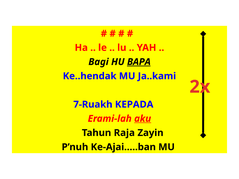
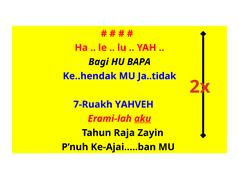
BAPA underline: present -> none
Ja..kami: Ja..kami -> Ja..tidak
KEPADA: KEPADA -> YAHVEH
